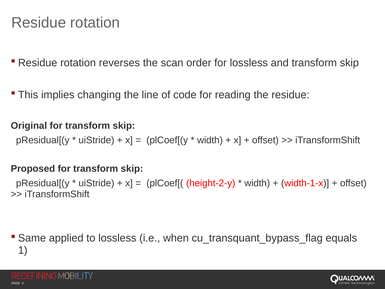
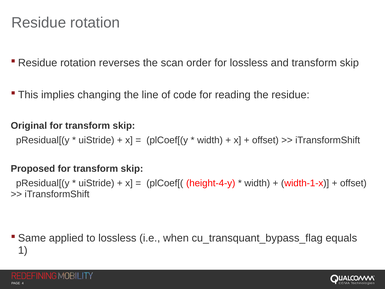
height-2-y: height-2-y -> height-4-y
